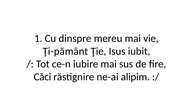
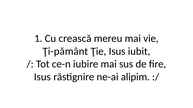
dinspre: dinspre -> crească
Căci at (42, 77): Căci -> Isus
